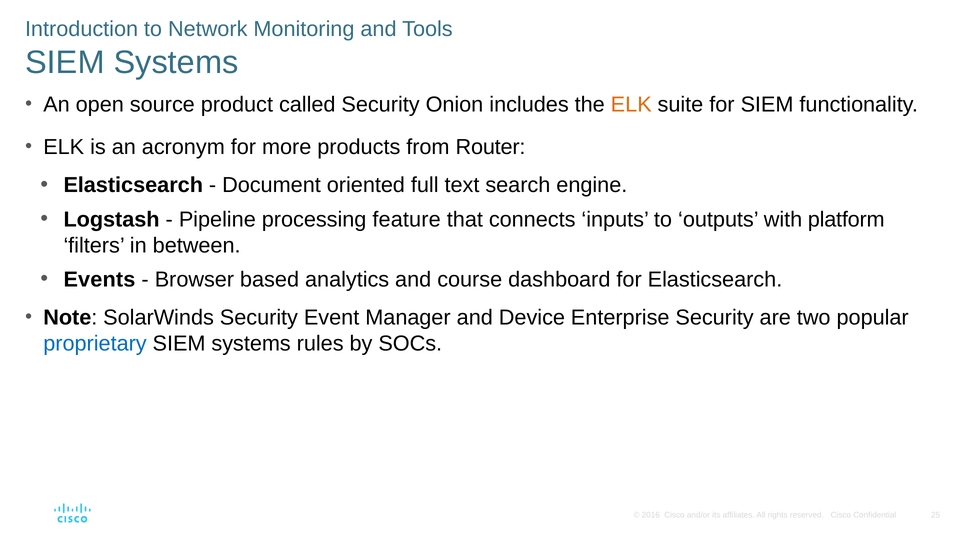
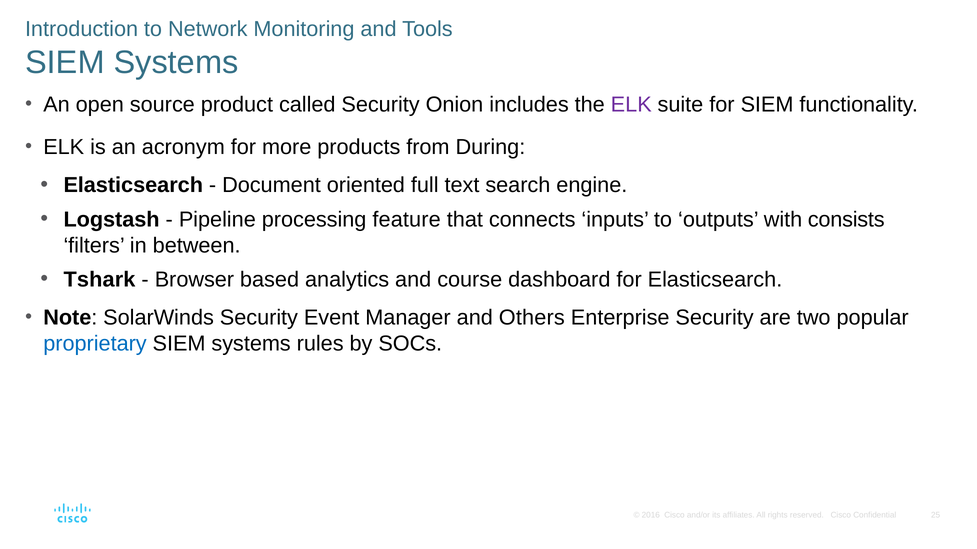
ELK at (631, 105) colour: orange -> purple
Router: Router -> During
platform: platform -> consists
Events: Events -> Tshark
Device: Device -> Others
